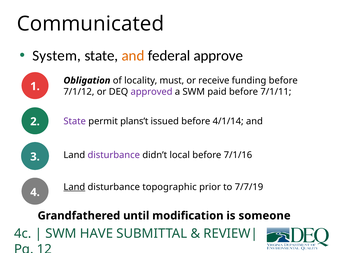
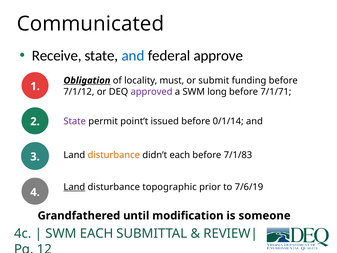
System: System -> Receive
and at (133, 56) colour: orange -> blue
Obligation underline: none -> present
receive: receive -> submit
paid: paid -> long
7/1/11: 7/1/11 -> 7/1/71
plans’t: plans’t -> point’t
4/1/14: 4/1/14 -> 0/1/14
disturbance at (114, 155) colour: purple -> orange
didn’t local: local -> each
7/1/16: 7/1/16 -> 7/1/83
7/7/19: 7/7/19 -> 7/6/19
SWM HAVE: HAVE -> EACH
